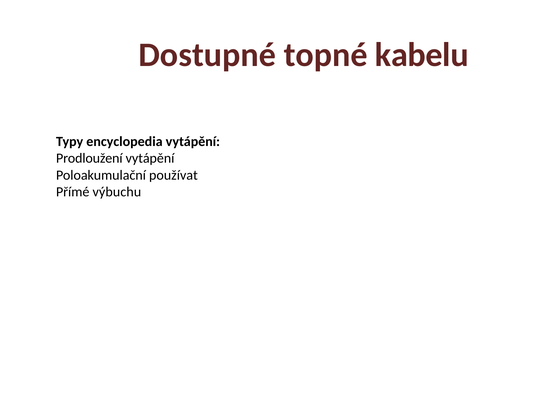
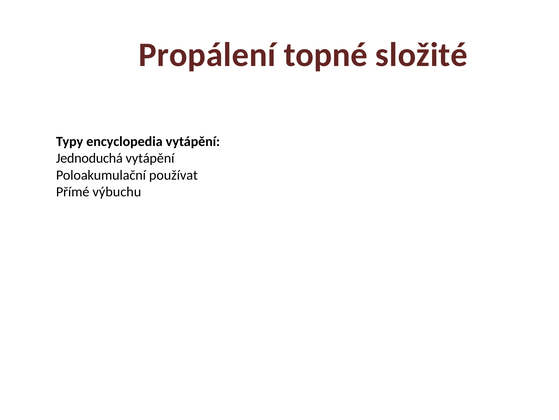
Dostupné: Dostupné -> Propálení
kabelu: kabelu -> složité
Prodloužení: Prodloužení -> Jednoduchá
